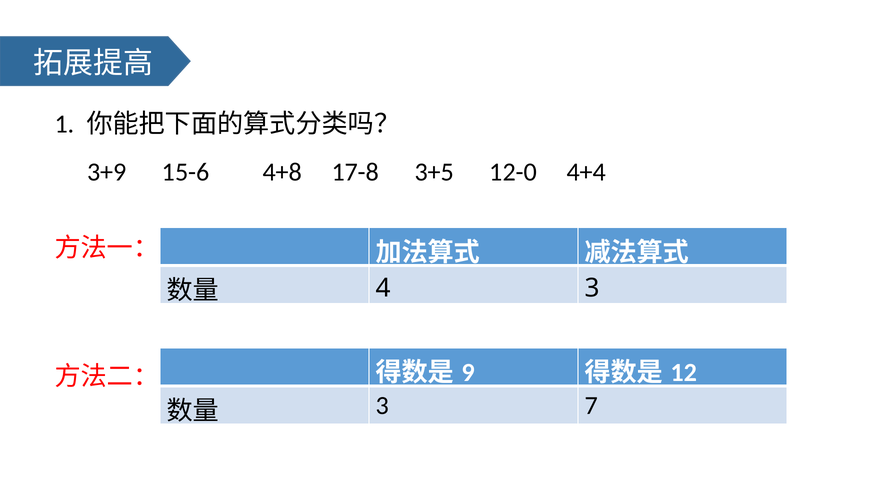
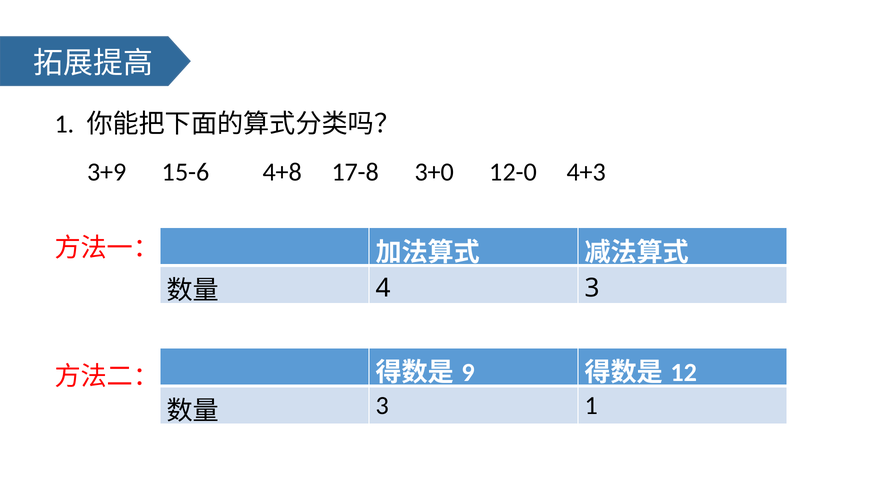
3+5: 3+5 -> 3+0
4+4: 4+4 -> 4+3
3 7: 7 -> 1
